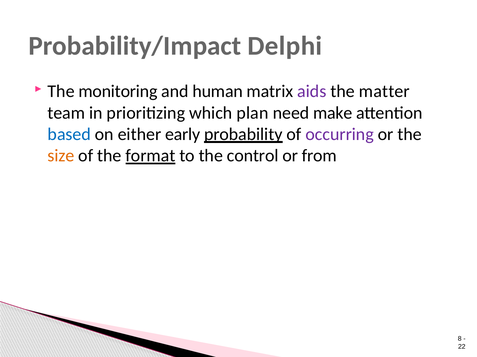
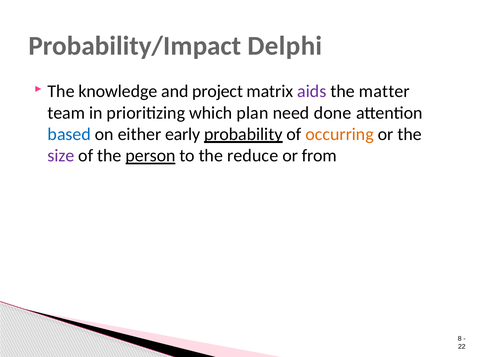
monitoring: monitoring -> knowledge
human: human -> project
make: make -> done
occurring colour: purple -> orange
size colour: orange -> purple
format: format -> person
control: control -> reduce
